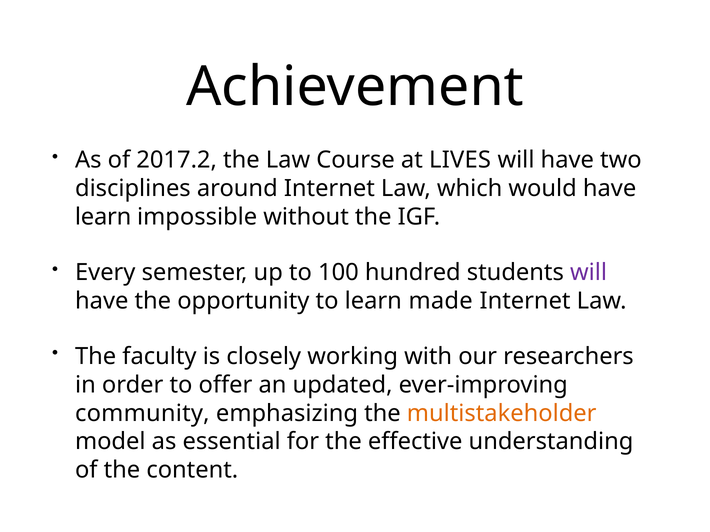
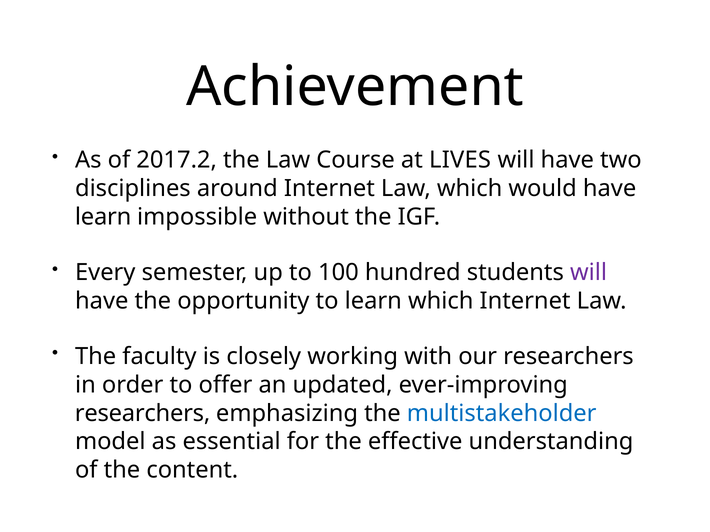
learn made: made -> which
community at (142, 414): community -> researchers
multistakeholder colour: orange -> blue
